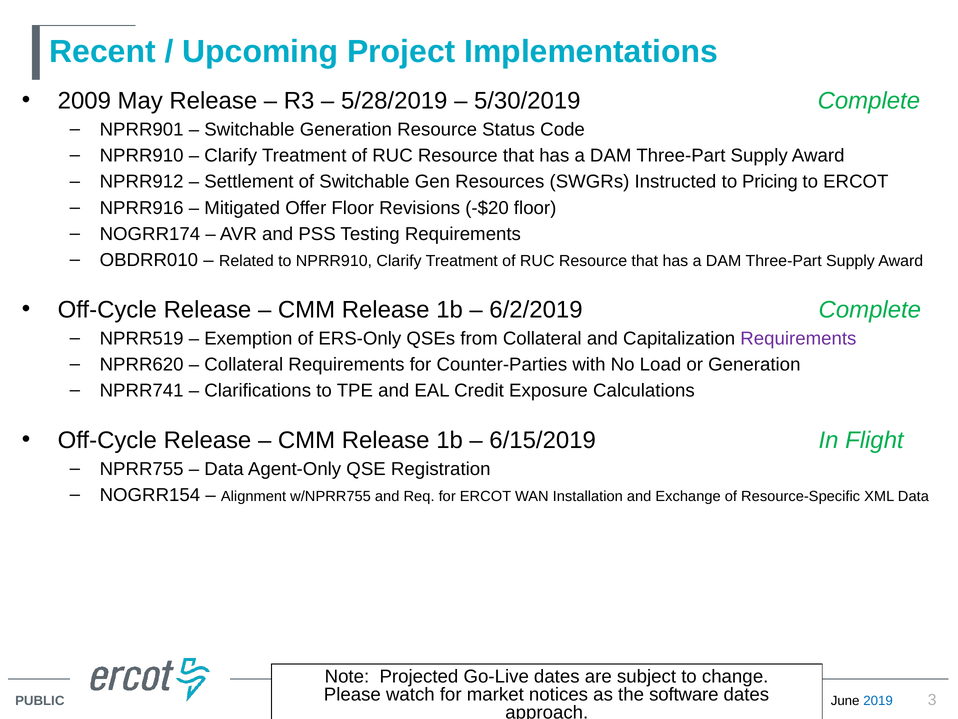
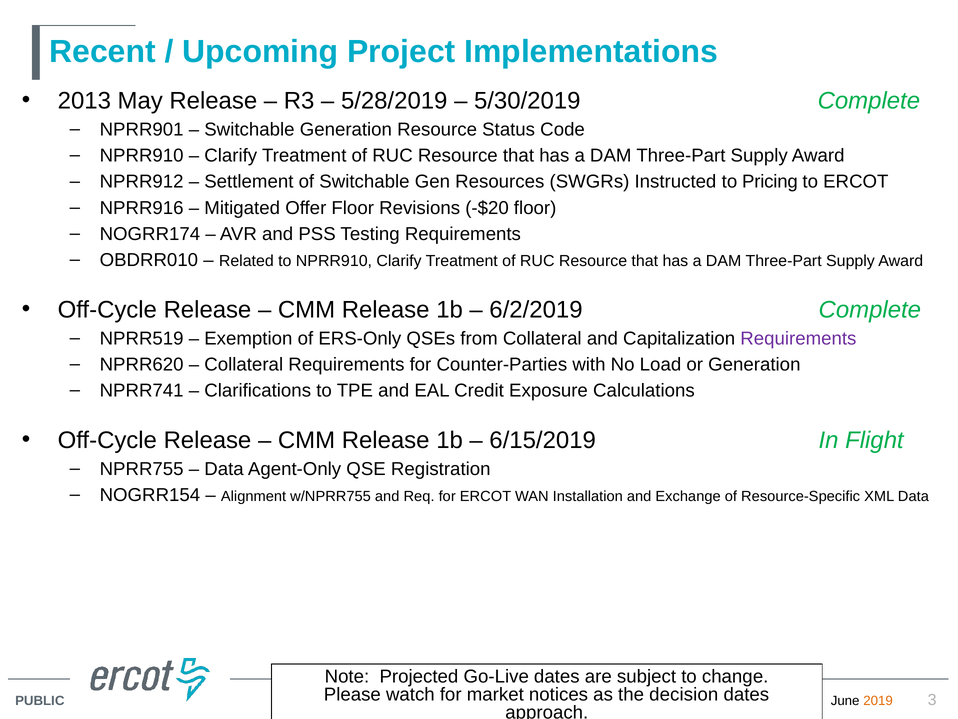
2009: 2009 -> 2013
software: software -> decision
2019 colour: blue -> orange
